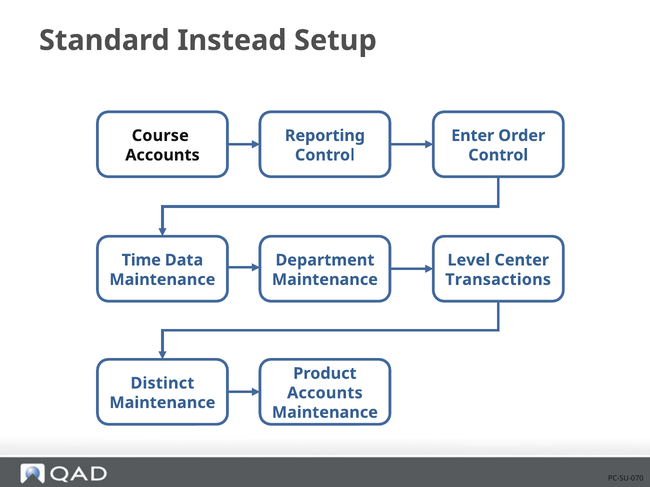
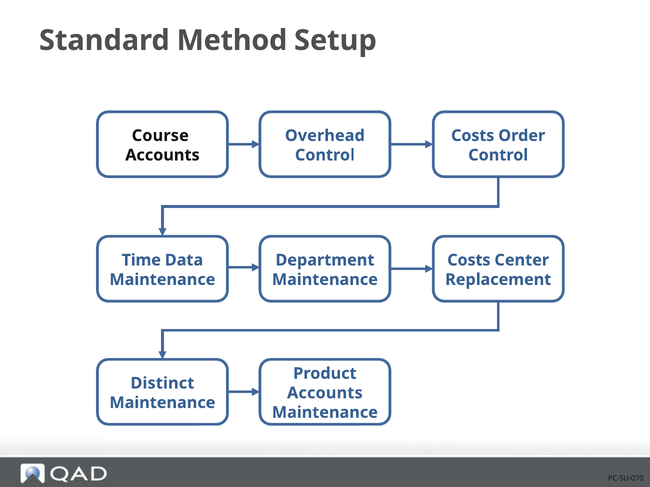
Instead: Instead -> Method
Reporting: Reporting -> Overhead
Enter at (473, 136): Enter -> Costs
Level at (469, 260): Level -> Costs
Transactions: Transactions -> Replacement
